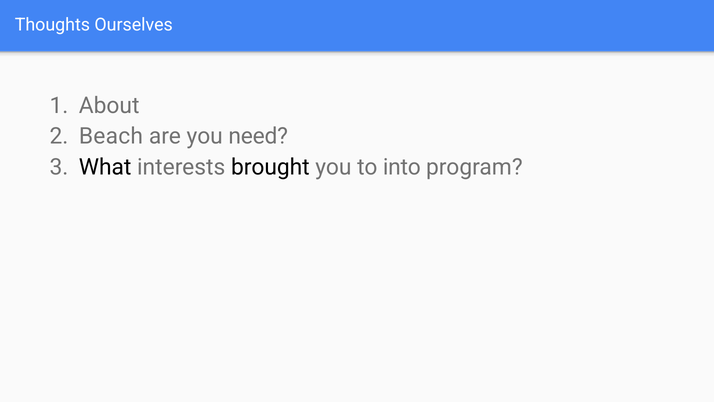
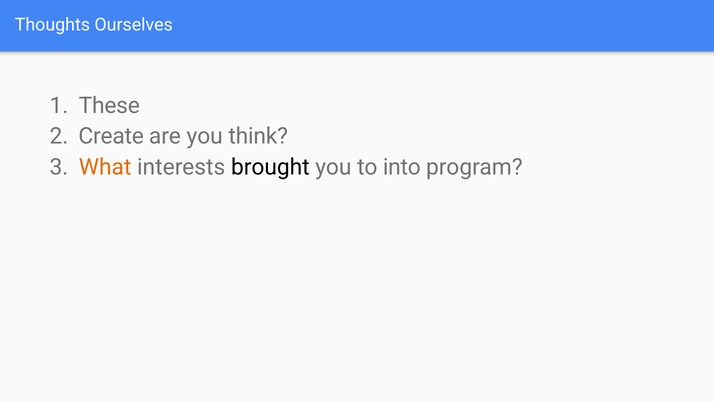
About: About -> These
Beach: Beach -> Create
need: need -> think
What colour: black -> orange
